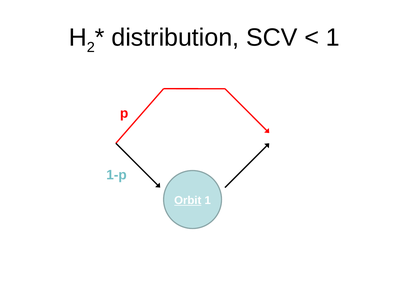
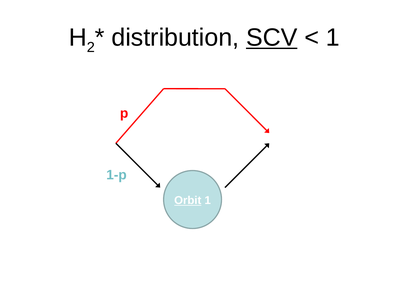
SCV underline: none -> present
